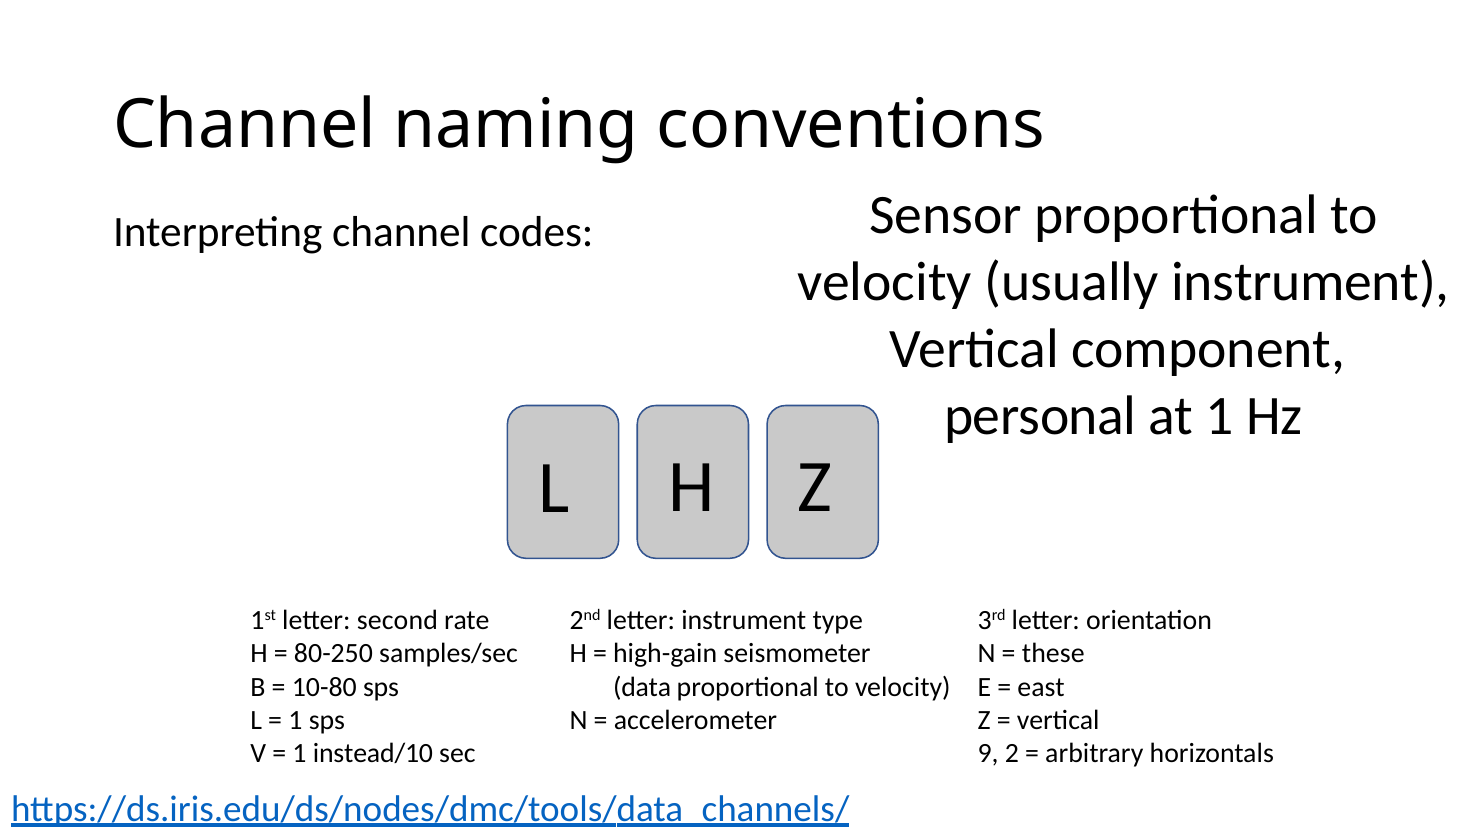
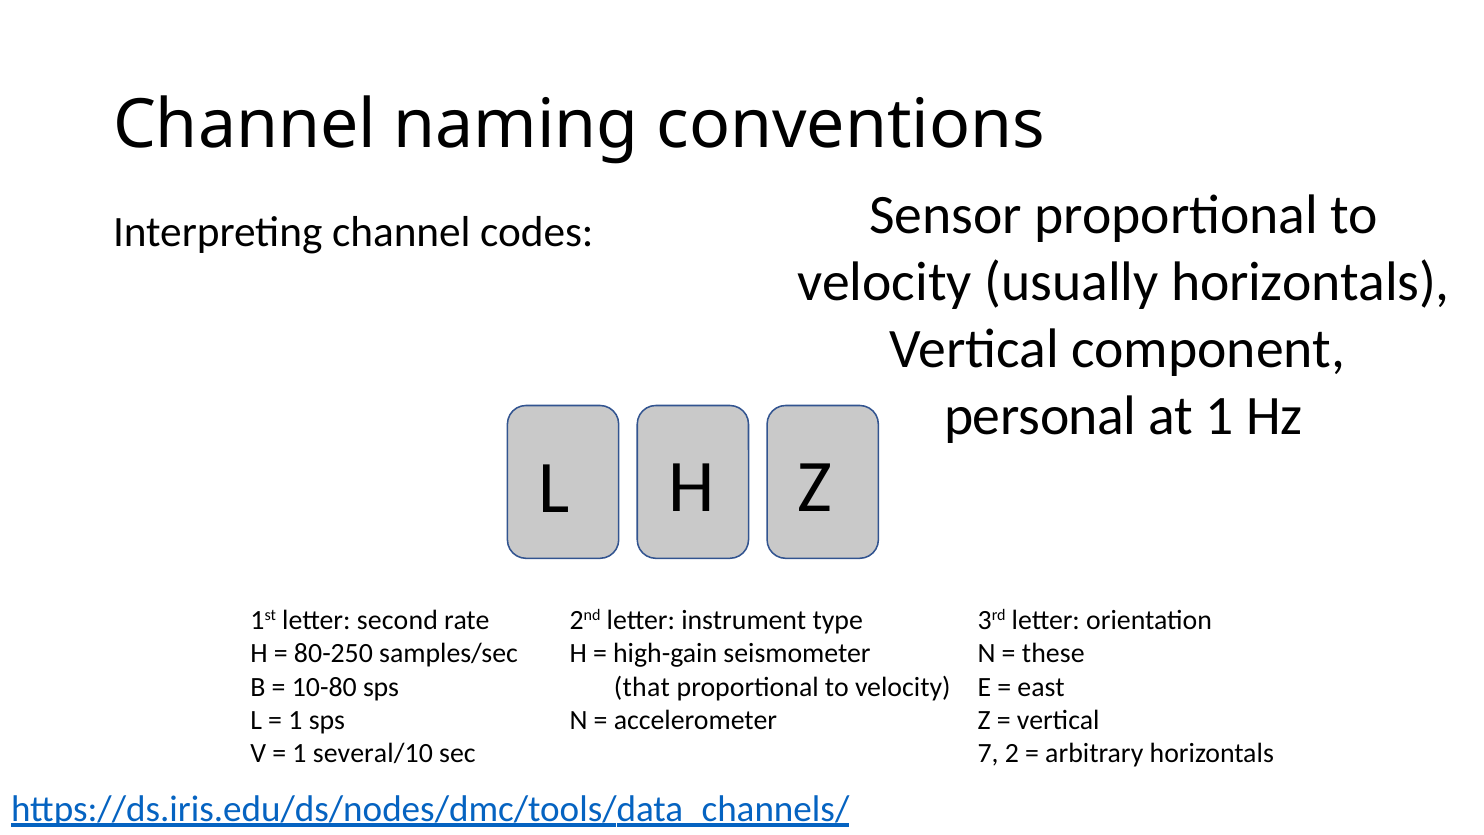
usually instrument: instrument -> horizontals
data: data -> that
instead/10: instead/10 -> several/10
9: 9 -> 7
